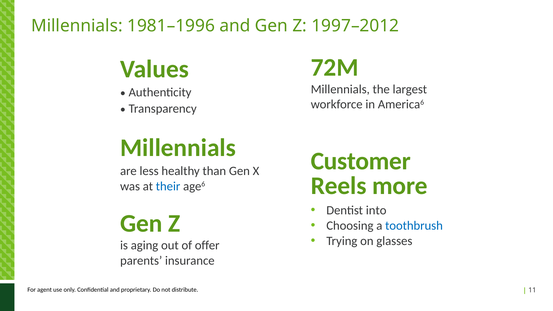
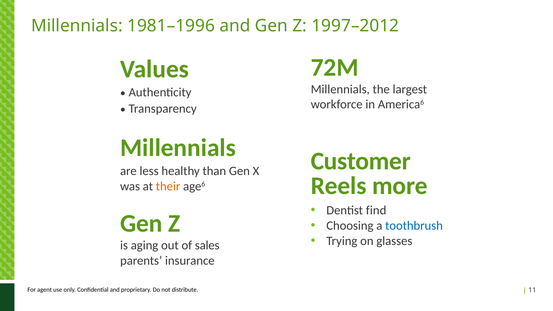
their colour: blue -> orange
into: into -> find
offer: offer -> sales
